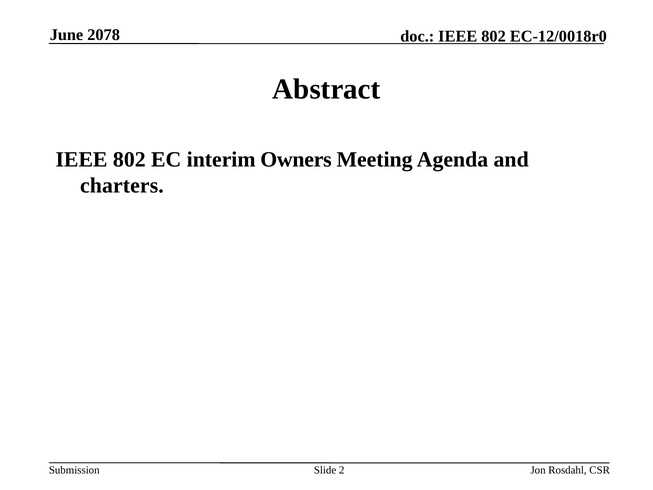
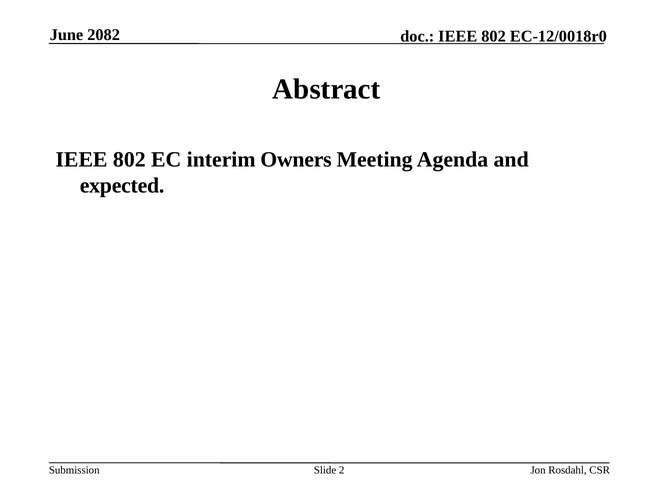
2078: 2078 -> 2082
charters: charters -> expected
